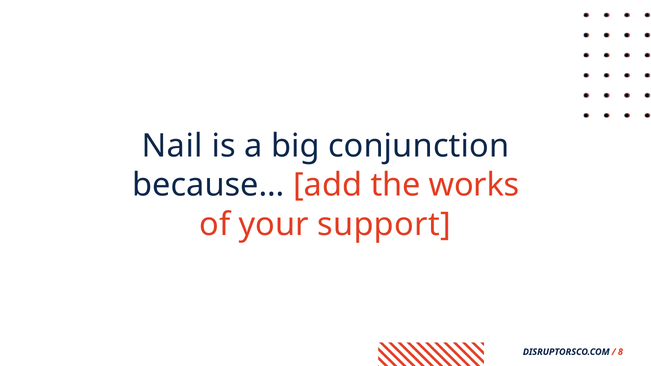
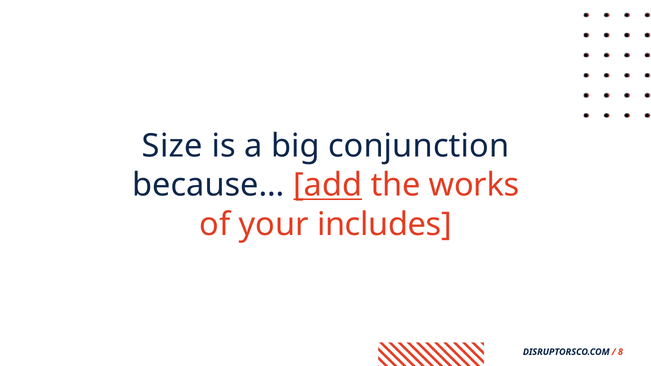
Nail: Nail -> Size
add underline: none -> present
support: support -> includes
